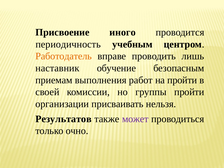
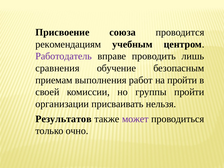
иного: иного -> союза
периодичность: периодичность -> рекомендациям
Работодатель colour: orange -> purple
наставник: наставник -> сравнения
